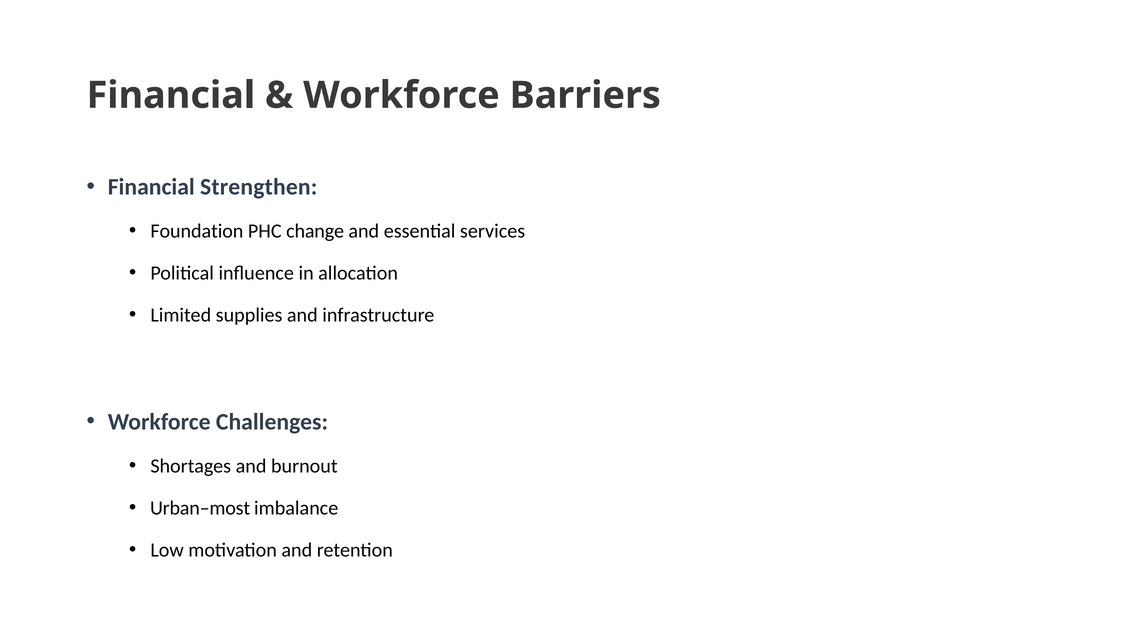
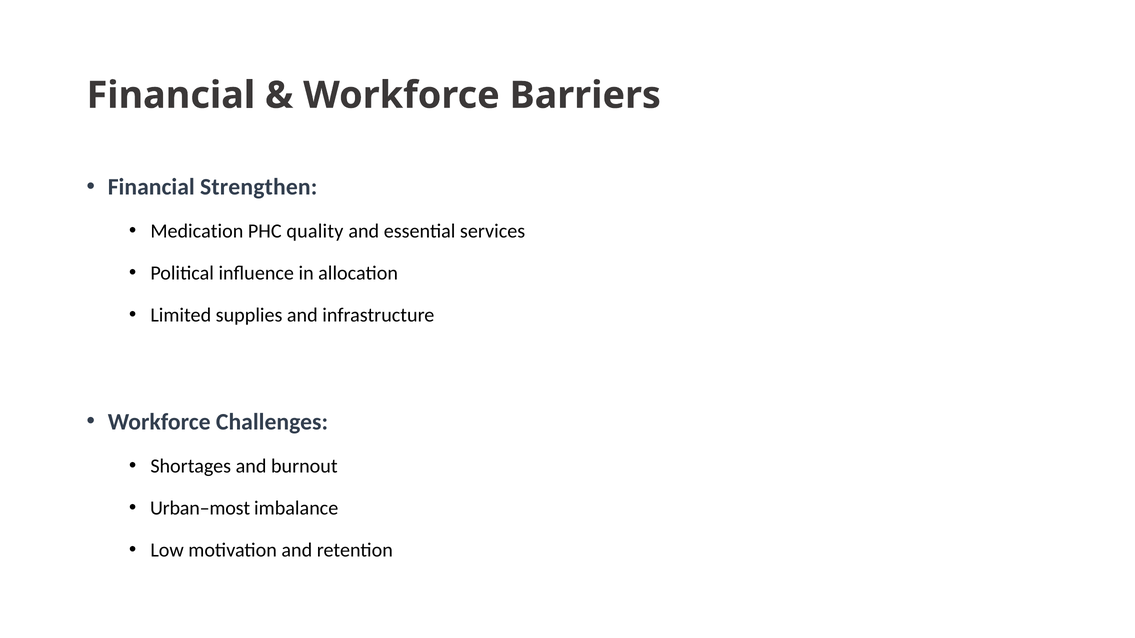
Foundation: Foundation -> Medication
change: change -> quality
